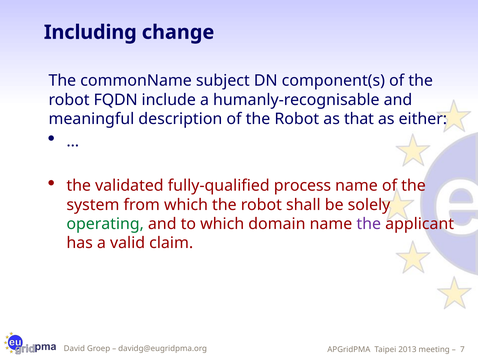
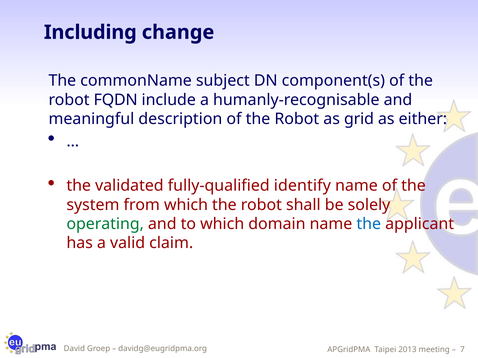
that: that -> grid
process: process -> identify
the at (369, 224) colour: purple -> blue
